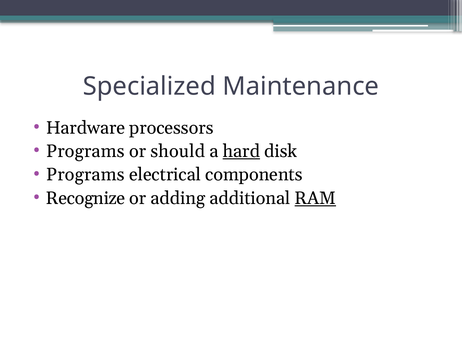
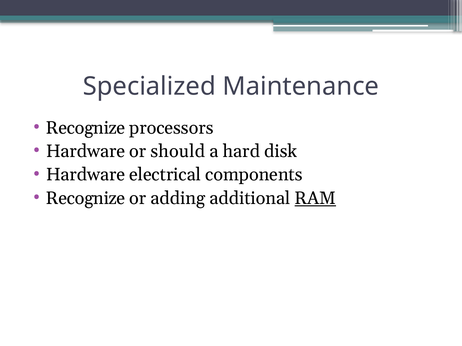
Hardware at (86, 128): Hardware -> Recognize
Programs at (85, 151): Programs -> Hardware
hard underline: present -> none
Programs at (85, 175): Programs -> Hardware
